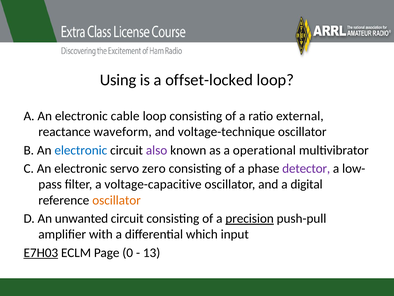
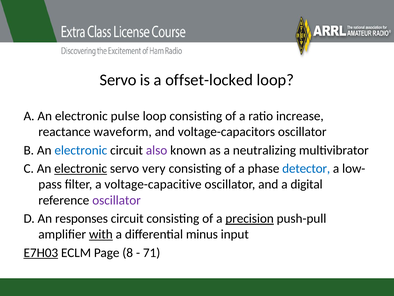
Using at (118, 80): Using -> Servo
cable: cable -> pulse
external: external -> increase
voltage-technique: voltage-technique -> voltage-capacitors
operational: operational -> neutralizing
electronic at (81, 168) underline: none -> present
zero: zero -> very
detector colour: purple -> blue
oscillator at (117, 200) colour: orange -> purple
unwanted: unwanted -> responses
with underline: none -> present
which: which -> minus
0: 0 -> 8
13: 13 -> 71
